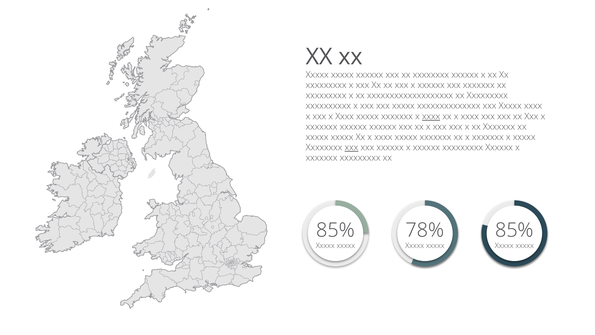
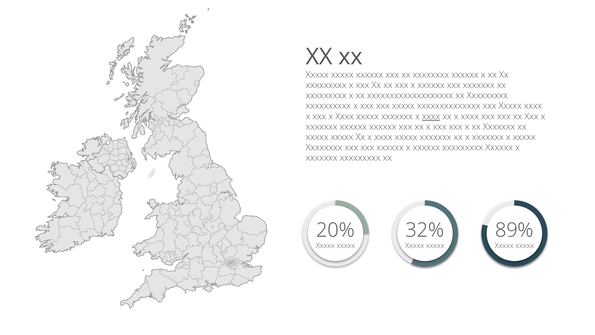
xxx at (351, 147) underline: present -> none
85% at (335, 230): 85% -> 20%
78%: 78% -> 32%
85% at (514, 230): 85% -> 89%
